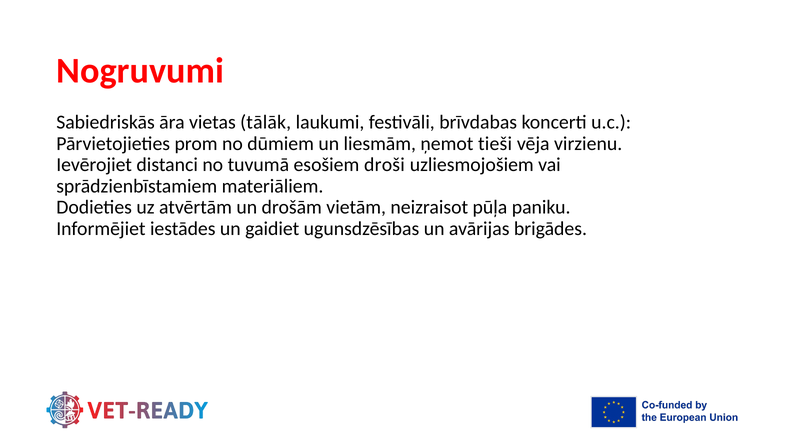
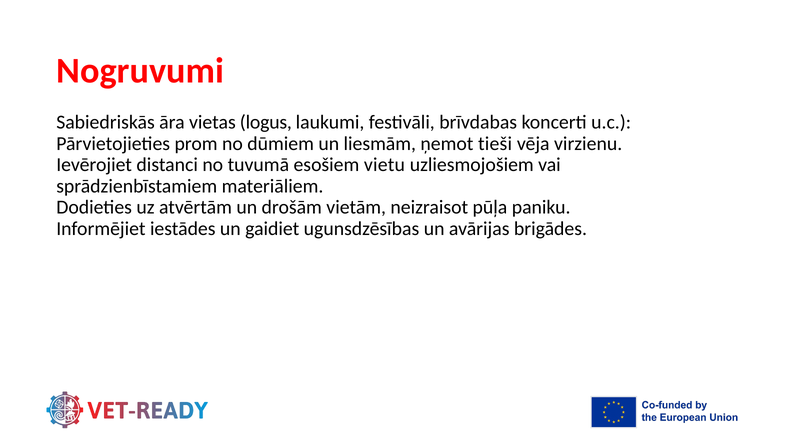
tālāk: tālāk -> logus
droši: droši -> vietu
